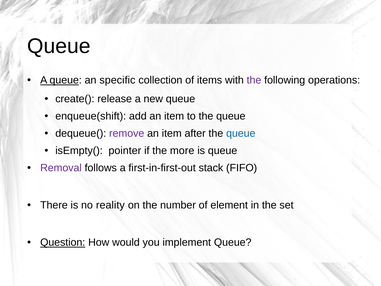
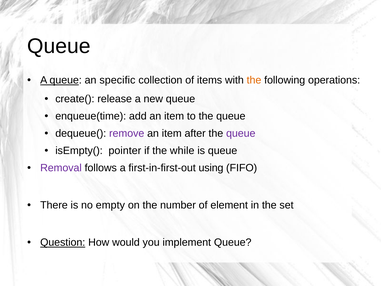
the at (254, 80) colour: purple -> orange
enqueue(shift: enqueue(shift -> enqueue(time
queue at (241, 133) colour: blue -> purple
more: more -> while
stack: stack -> using
reality: reality -> empty
